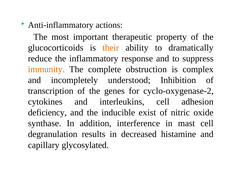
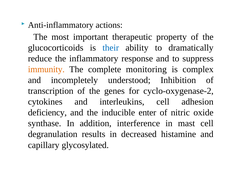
their colour: orange -> blue
obstruction: obstruction -> monitoring
exist: exist -> enter
